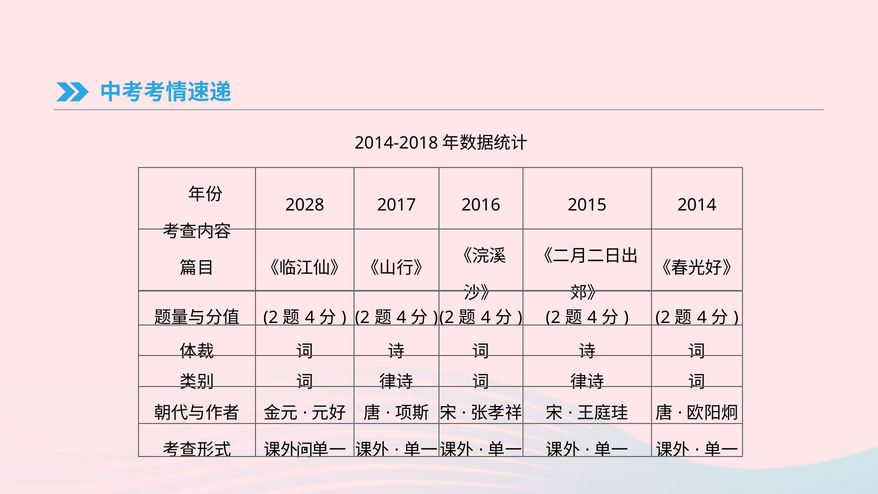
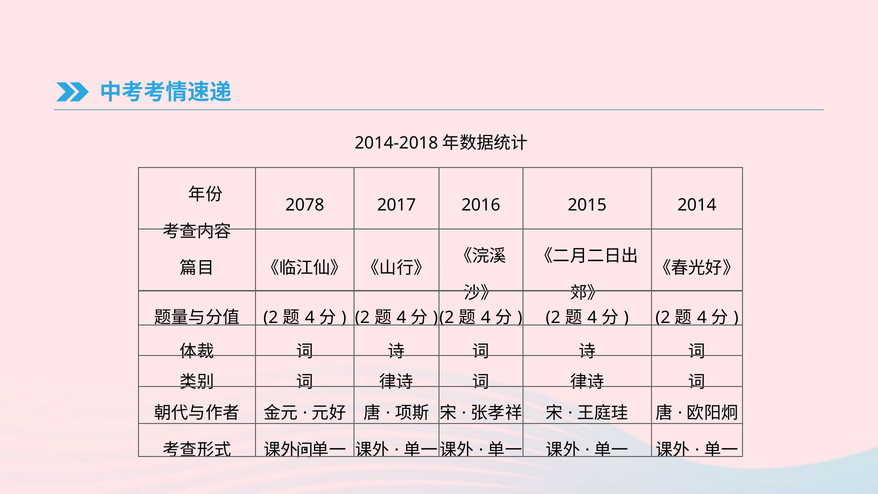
2028: 2028 -> 2078
